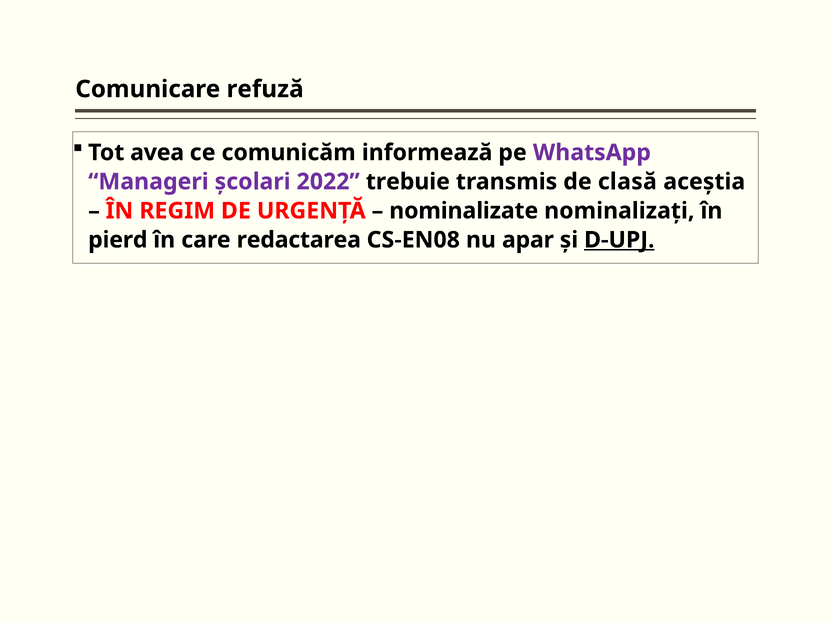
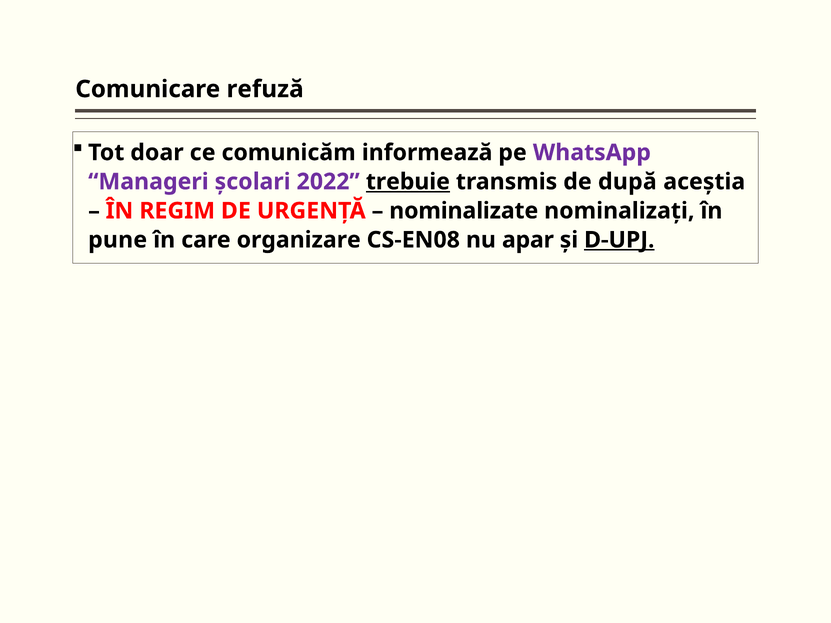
avea: avea -> doar
trebuie underline: none -> present
clasă: clasă -> după
pierd: pierd -> pune
redactarea: redactarea -> organizare
